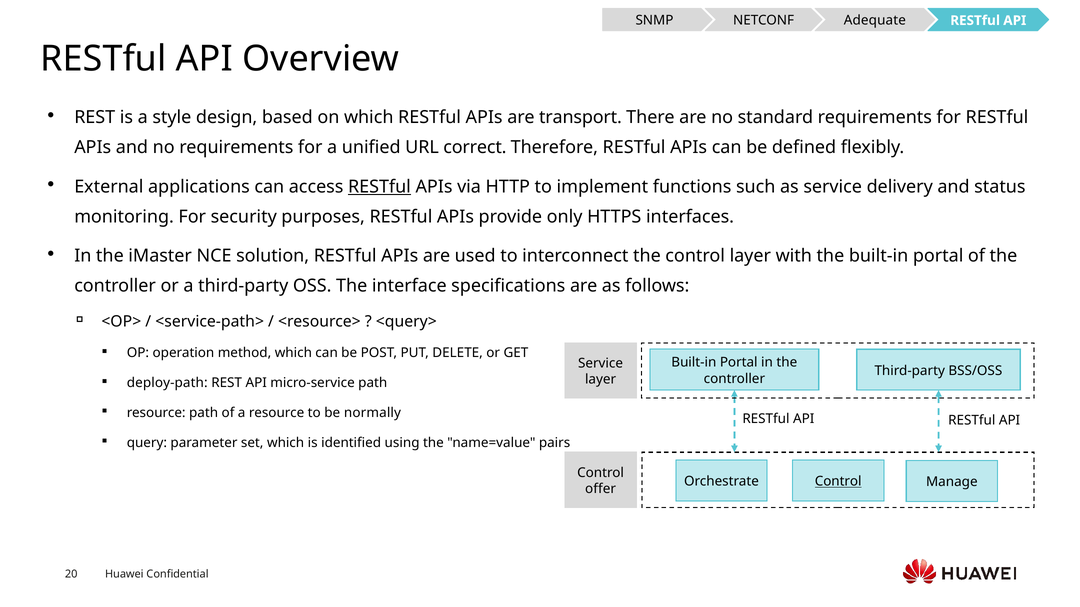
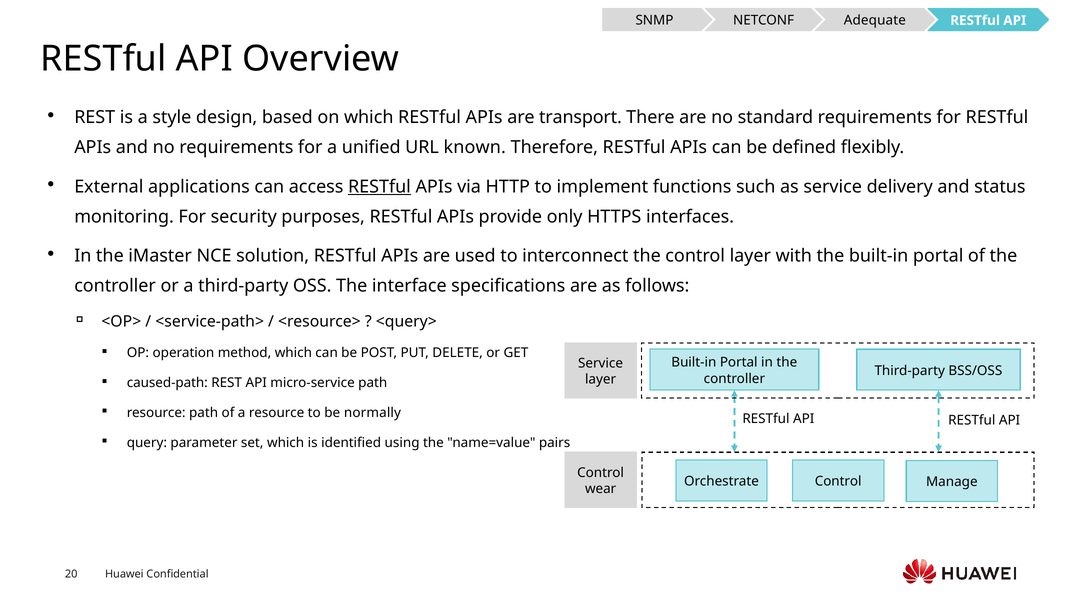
correct: correct -> known
deploy-path: deploy-path -> caused-path
Control at (838, 482) underline: present -> none
offer: offer -> wear
